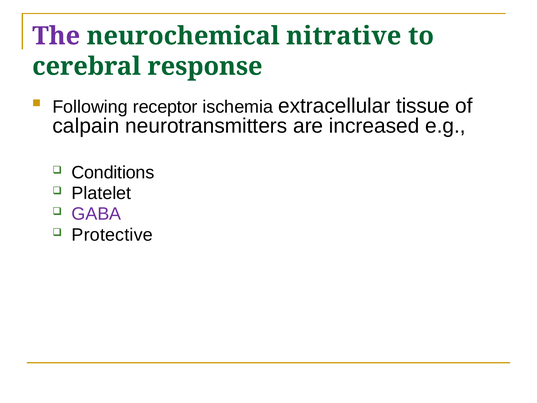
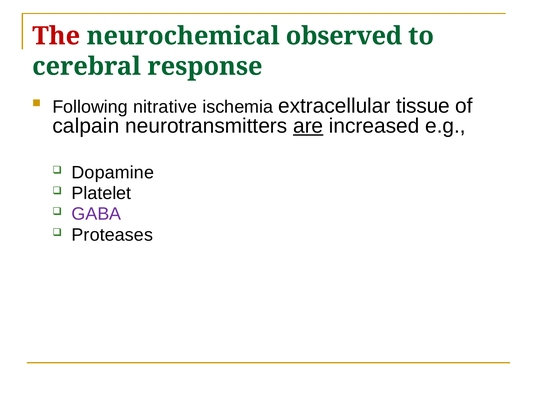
The colour: purple -> red
nitrative: nitrative -> observed
receptor: receptor -> nitrative
are underline: none -> present
Conditions: Conditions -> Dopamine
Protective: Protective -> Proteases
